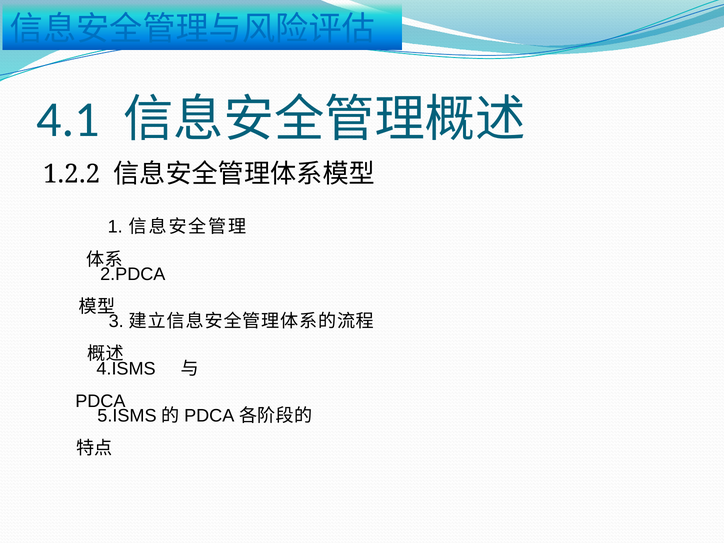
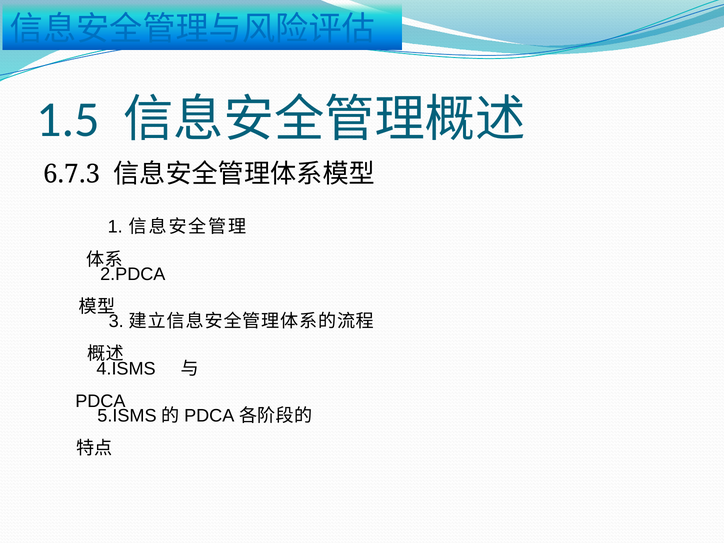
4.1: 4.1 -> 1.5
1.2.2: 1.2.2 -> 6.7.3
